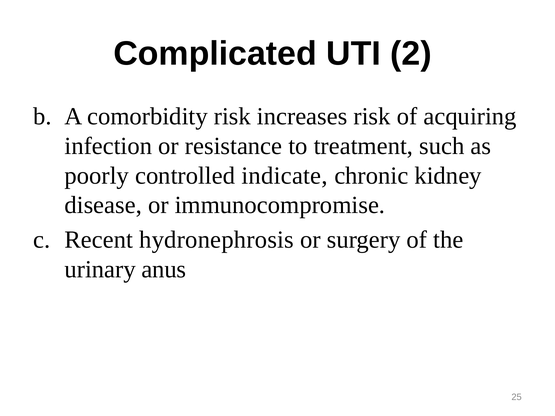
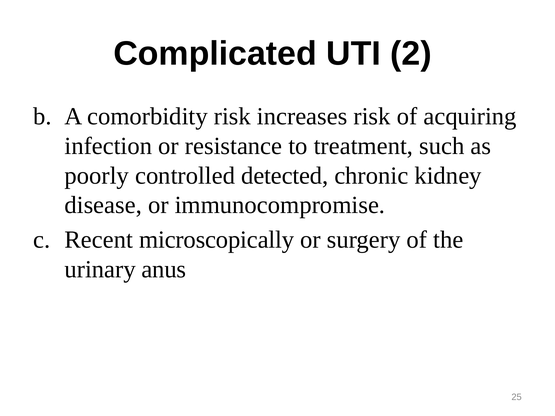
indicate: indicate -> detected
hydronephrosis: hydronephrosis -> microscopically
